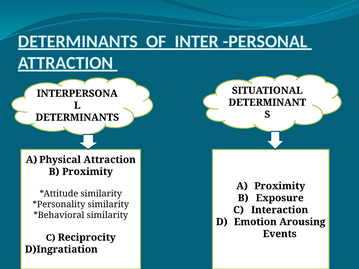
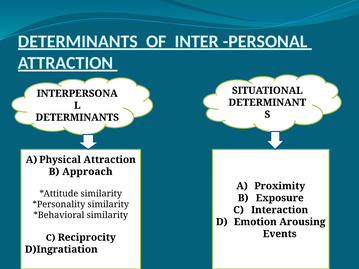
Proximity at (87, 172): Proximity -> Approach
